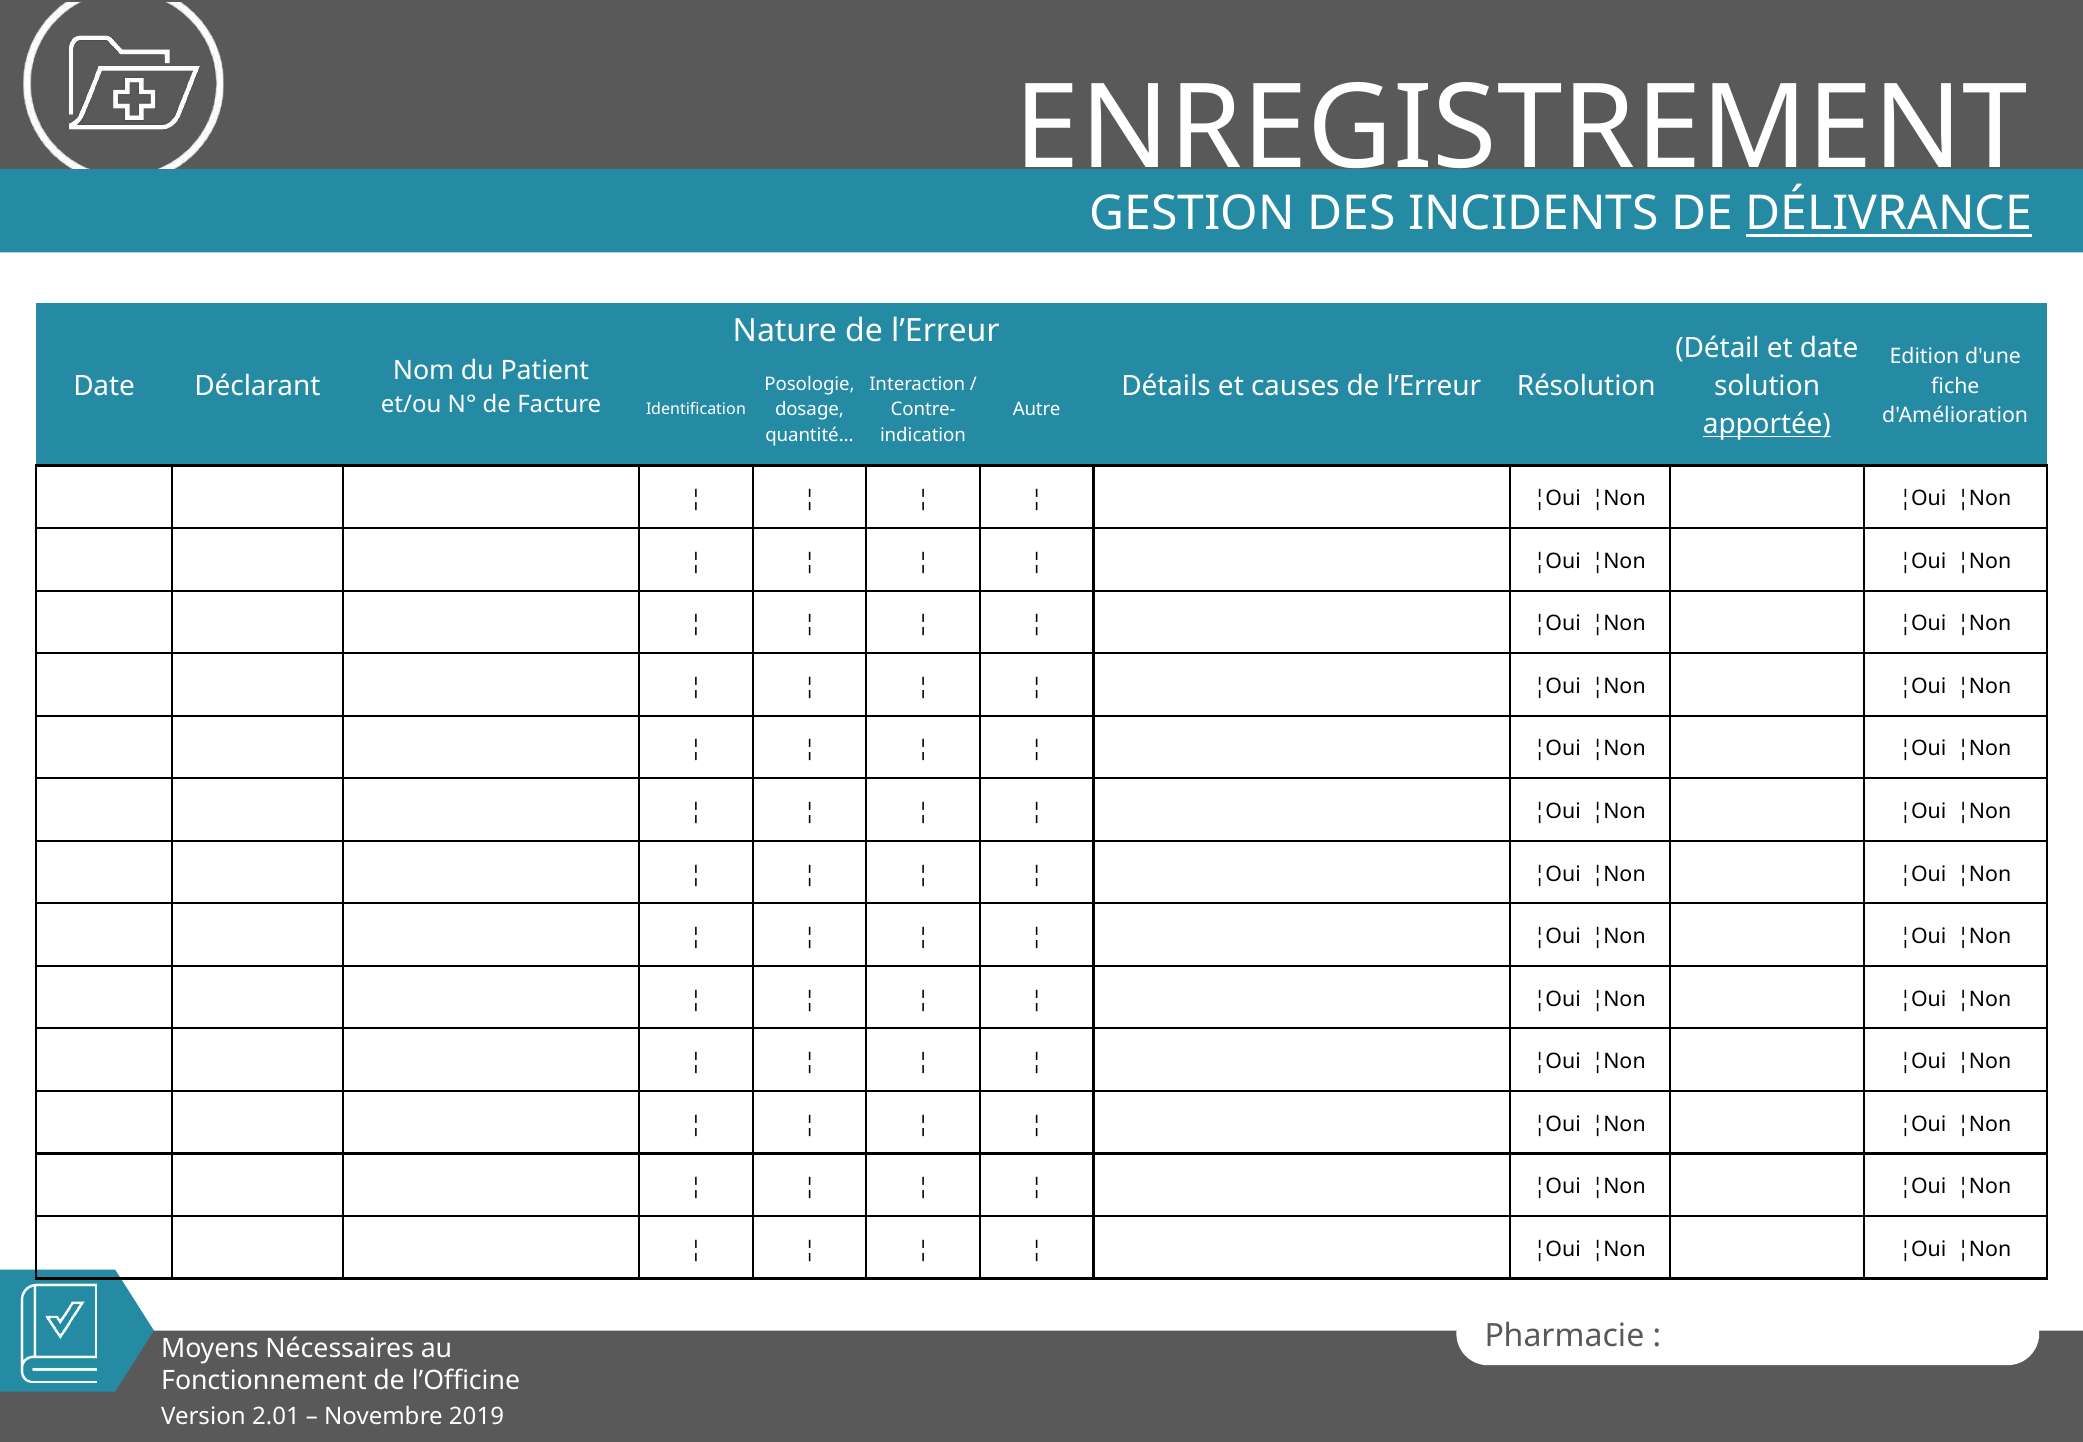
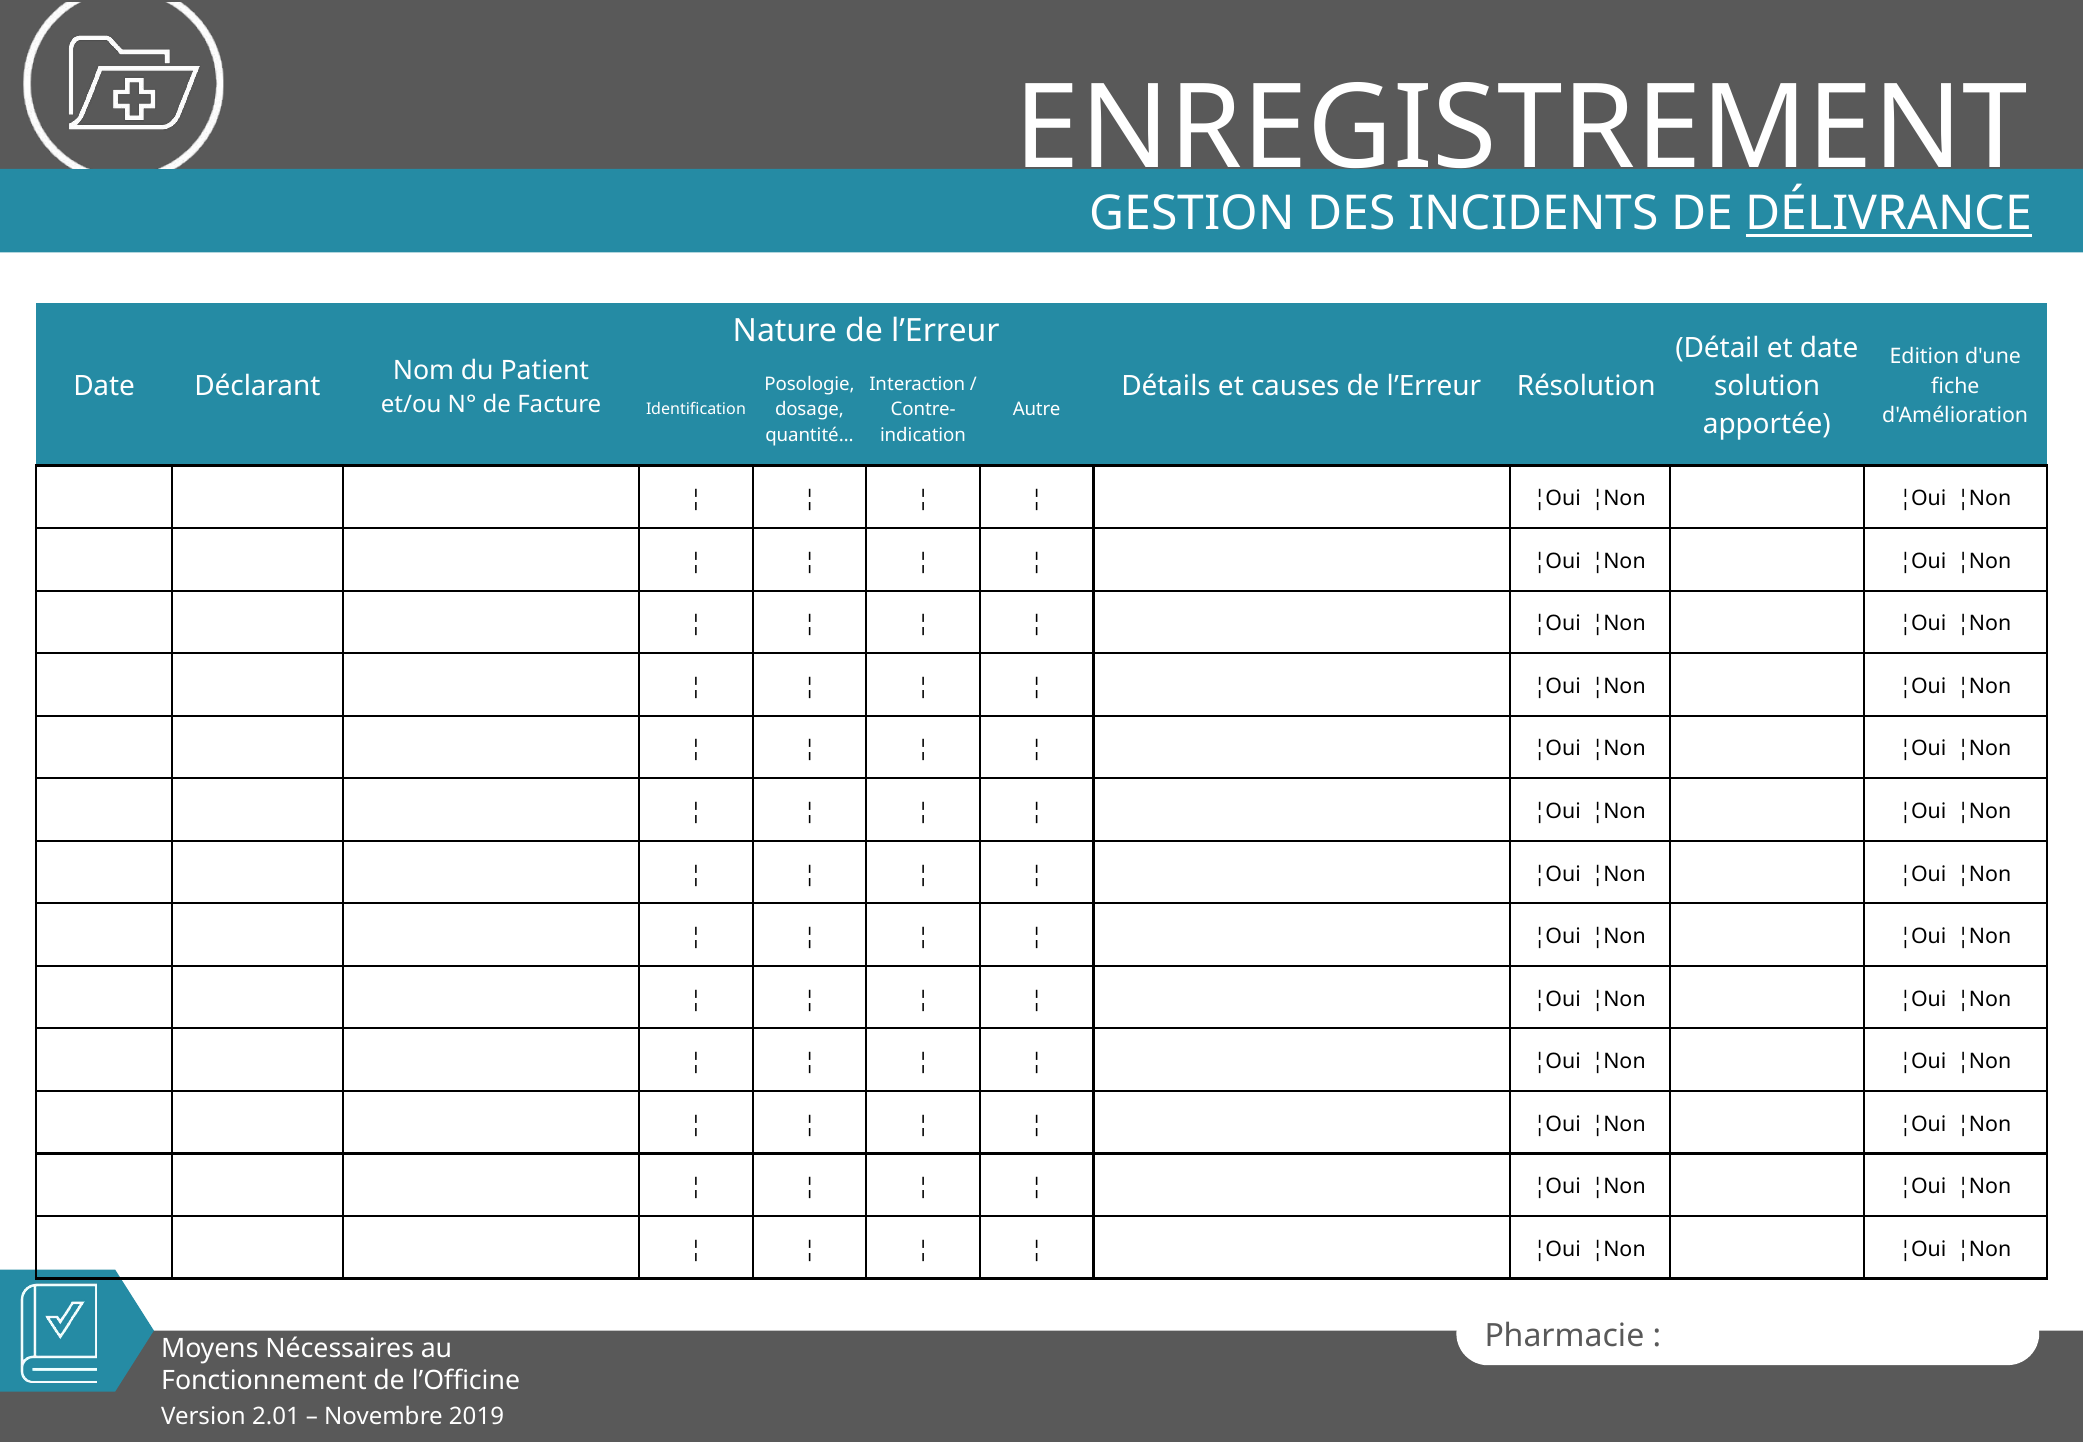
apportée underline: present -> none
